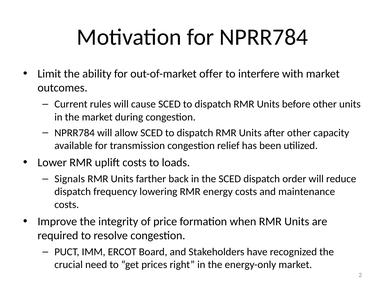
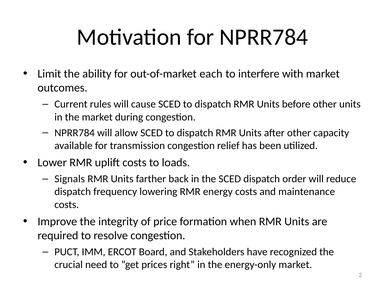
offer: offer -> each
